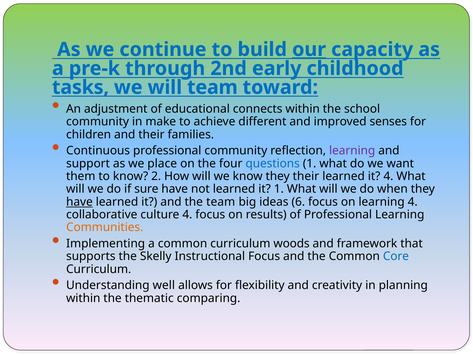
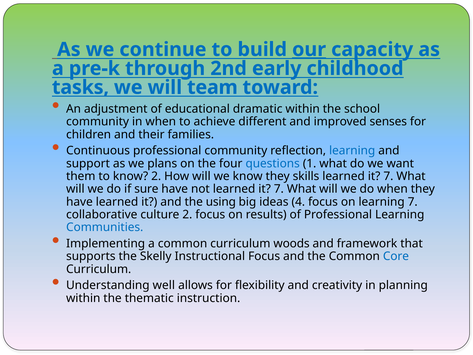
connects: connects -> dramatic
in make: make -> when
learning at (352, 151) colour: purple -> blue
place: place -> plans
they their: their -> skills
4 at (388, 176): 4 -> 7
not learned it 1: 1 -> 7
have at (79, 202) underline: present -> none
the team: team -> using
6: 6 -> 4
learning 4: 4 -> 7
culture 4: 4 -> 2
Communities colour: orange -> blue
comparing: comparing -> instruction
